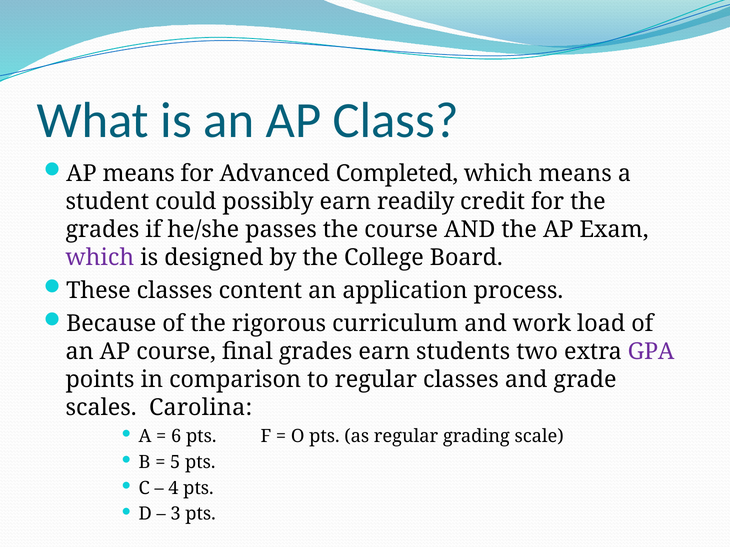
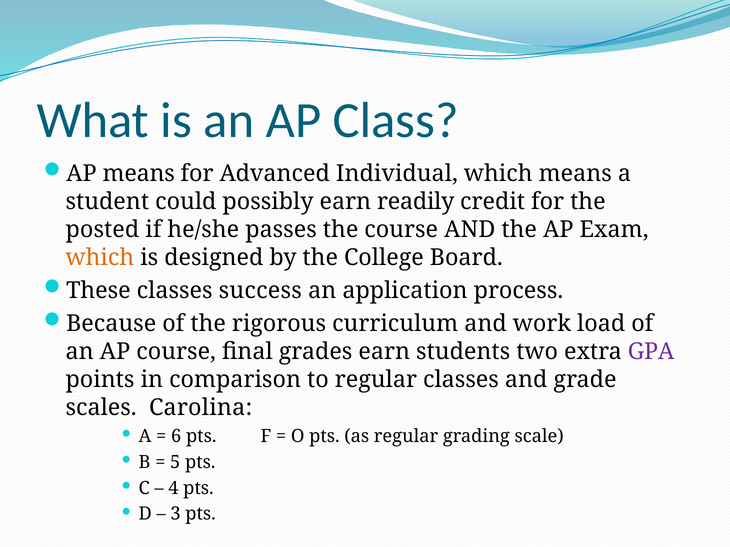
Completed: Completed -> Individual
grades at (102, 230): grades -> posted
which at (100, 258) colour: purple -> orange
content: content -> success
